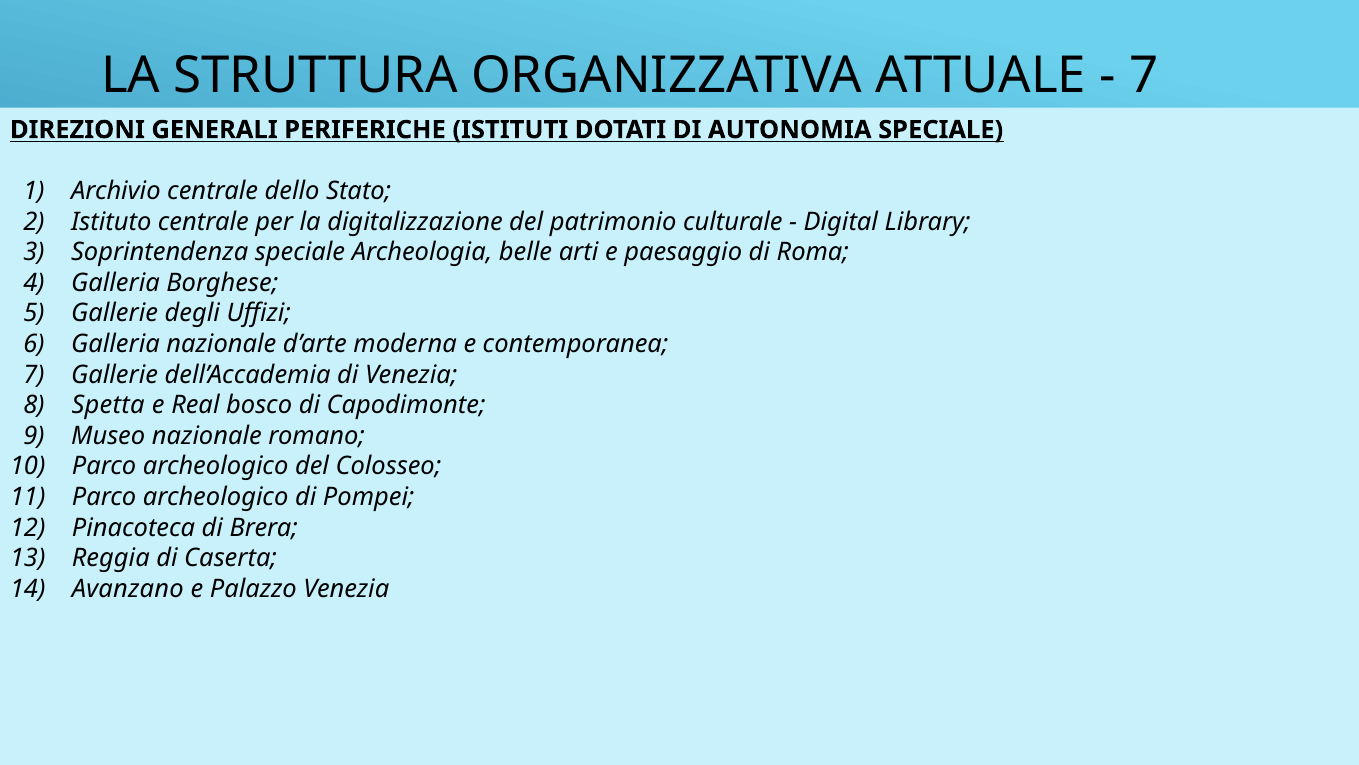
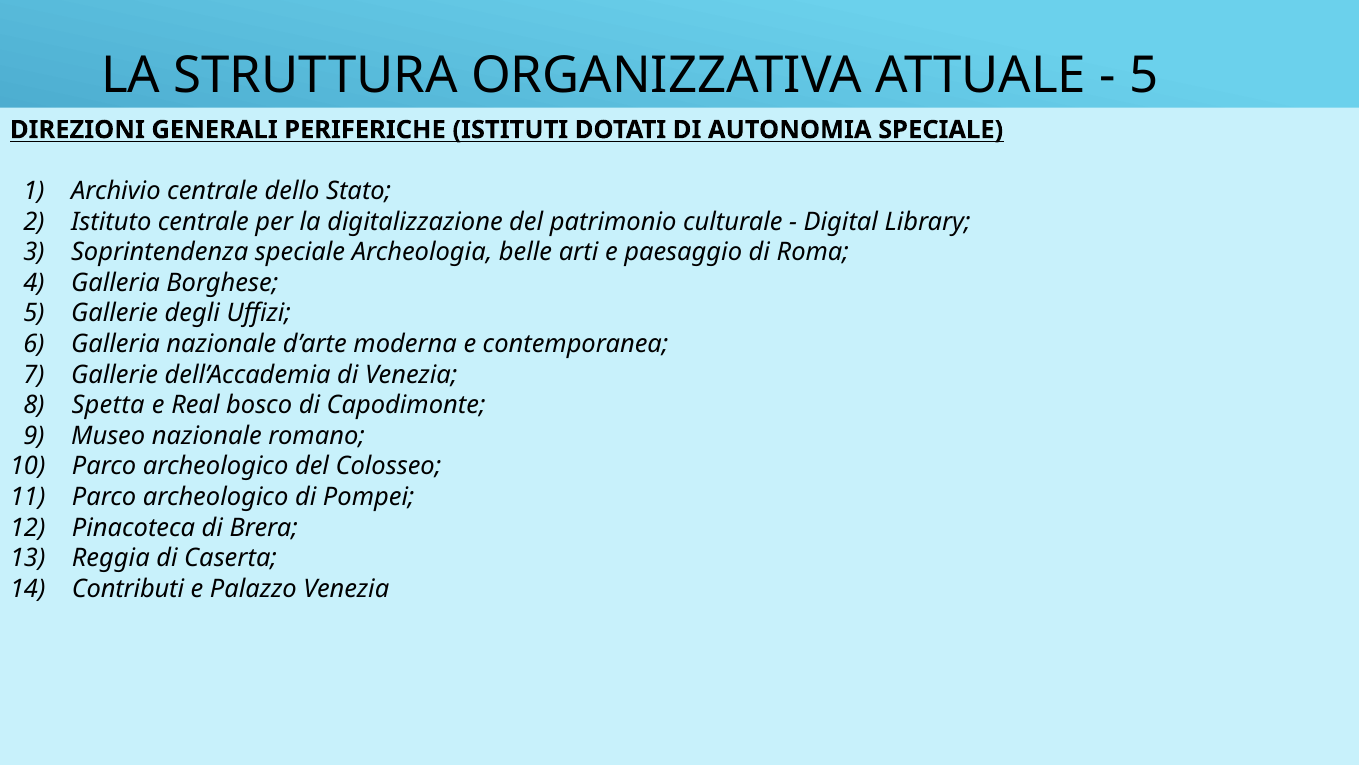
7 at (1144, 75): 7 -> 5
Avanzano: Avanzano -> Contributi
